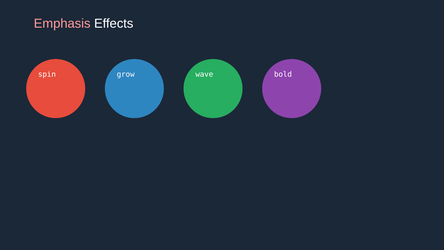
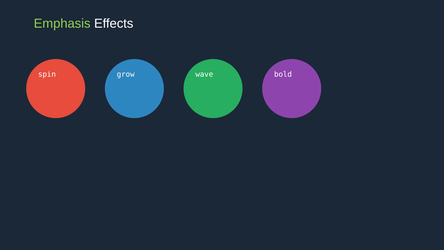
Emphasis colour: pink -> light green
